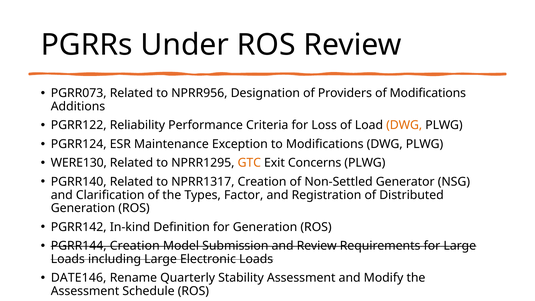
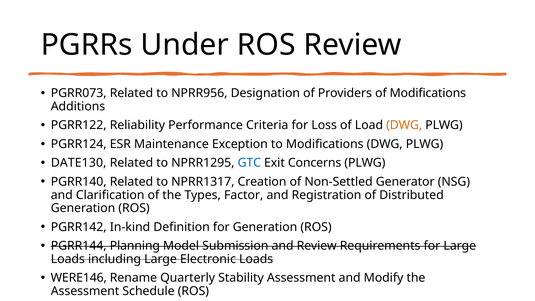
WERE130: WERE130 -> DATE130
GTC colour: orange -> blue
PGRR144 Creation: Creation -> Planning
DATE146: DATE146 -> WERE146
